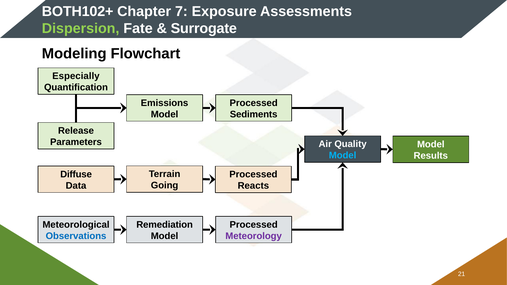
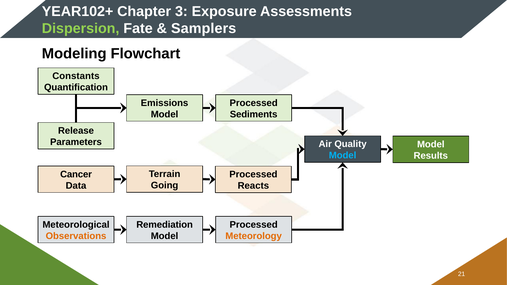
BOTH102+: BOTH102+ -> YEAR102+
7: 7 -> 3
Surrogate: Surrogate -> Samplers
Especially: Especially -> Constants
Diffuse: Diffuse -> Cancer
Observations colour: blue -> orange
Meteorology colour: purple -> orange
